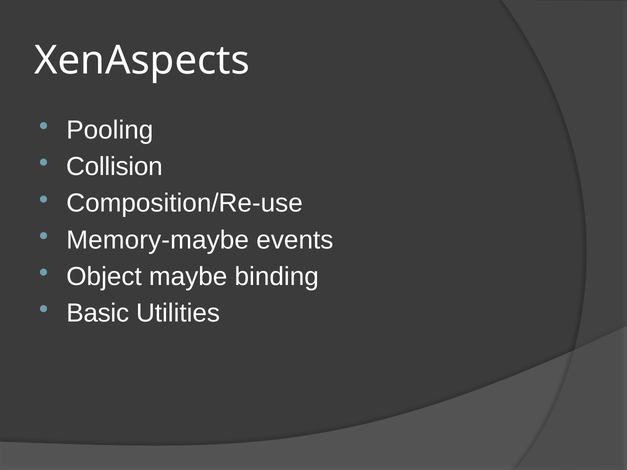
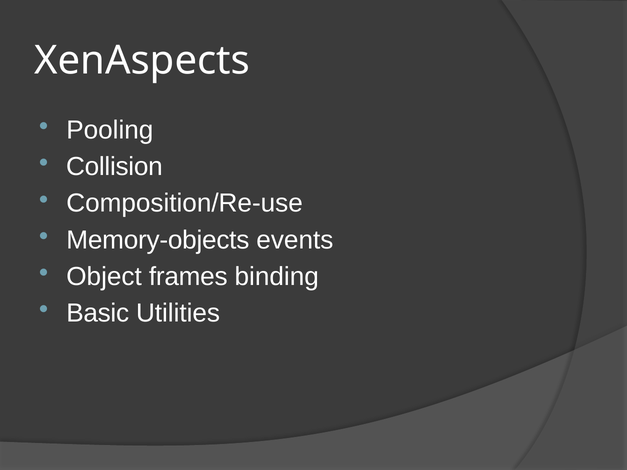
Memory-maybe: Memory-maybe -> Memory-objects
maybe: maybe -> frames
